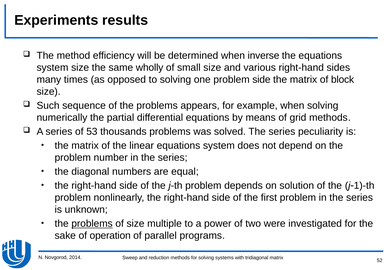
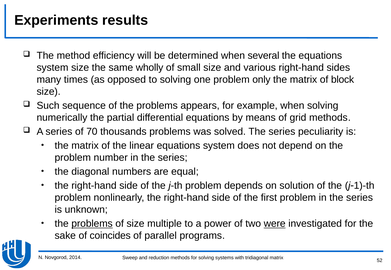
inverse: inverse -> several
problem side: side -> only
53: 53 -> 70
were underline: none -> present
operation: operation -> coincides
